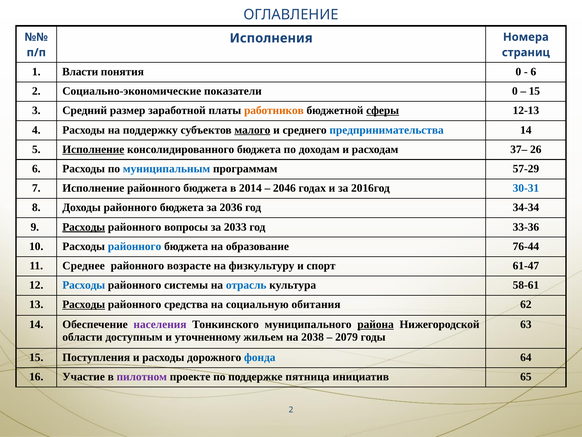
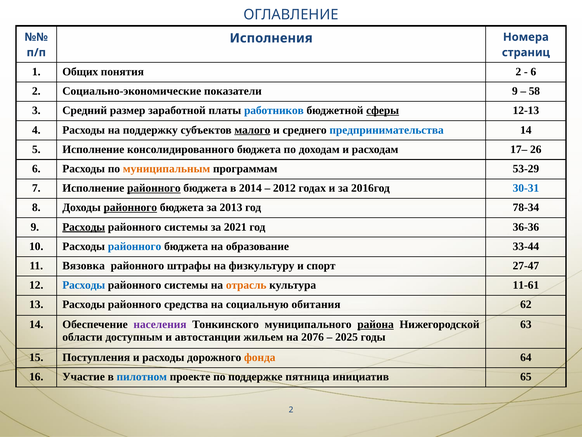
Власти: Власти -> Общих
понятия 0: 0 -> 2
показатели 0: 0 -> 9
15 at (534, 91): 15 -> 58
работников colour: orange -> blue
Исполнение at (93, 149) underline: present -> none
37–: 37– -> 17–
муниципальным colour: blue -> orange
57-29: 57-29 -> 53-29
районного at (154, 188) underline: none -> present
2046: 2046 -> 2012
районного at (130, 207) underline: none -> present
2036: 2036 -> 2013
34-34: 34-34 -> 78-34
вопросы at (186, 227): вопросы -> системы
2033: 2033 -> 2021
33-36: 33-36 -> 36-36
76-44: 76-44 -> 33-44
Среднее: Среднее -> Вязовка
возрасте: возрасте -> штрафы
61-47: 61-47 -> 27-47
отрасль colour: blue -> orange
58-61: 58-61 -> 11-61
Расходы at (84, 304) underline: present -> none
уточненному: уточненному -> автостанции
2038: 2038 -> 2076
2079: 2079 -> 2025
фонда colour: blue -> orange
пилотном colour: purple -> blue
